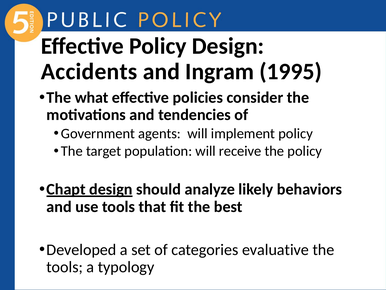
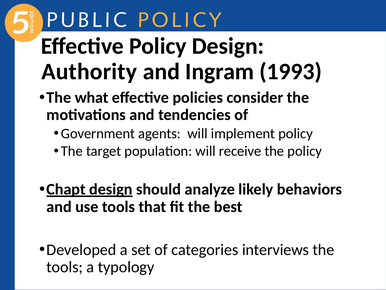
Accidents: Accidents -> Authority
1995: 1995 -> 1993
evaluative: evaluative -> interviews
